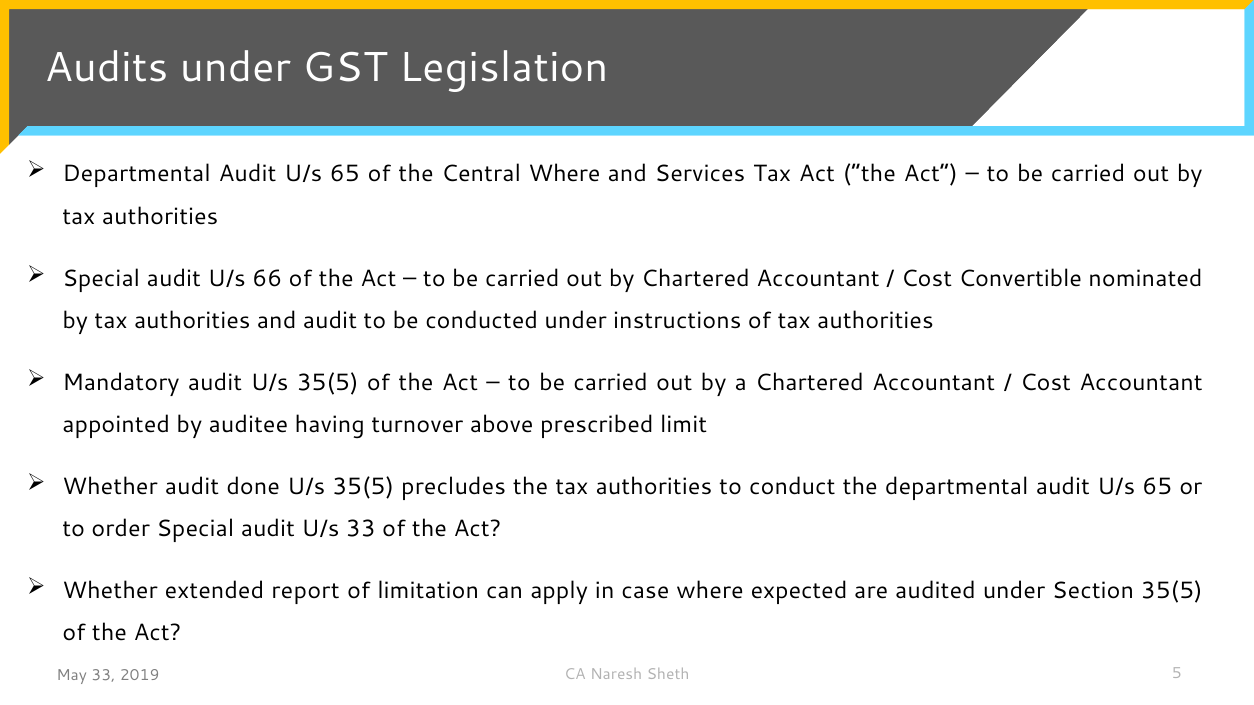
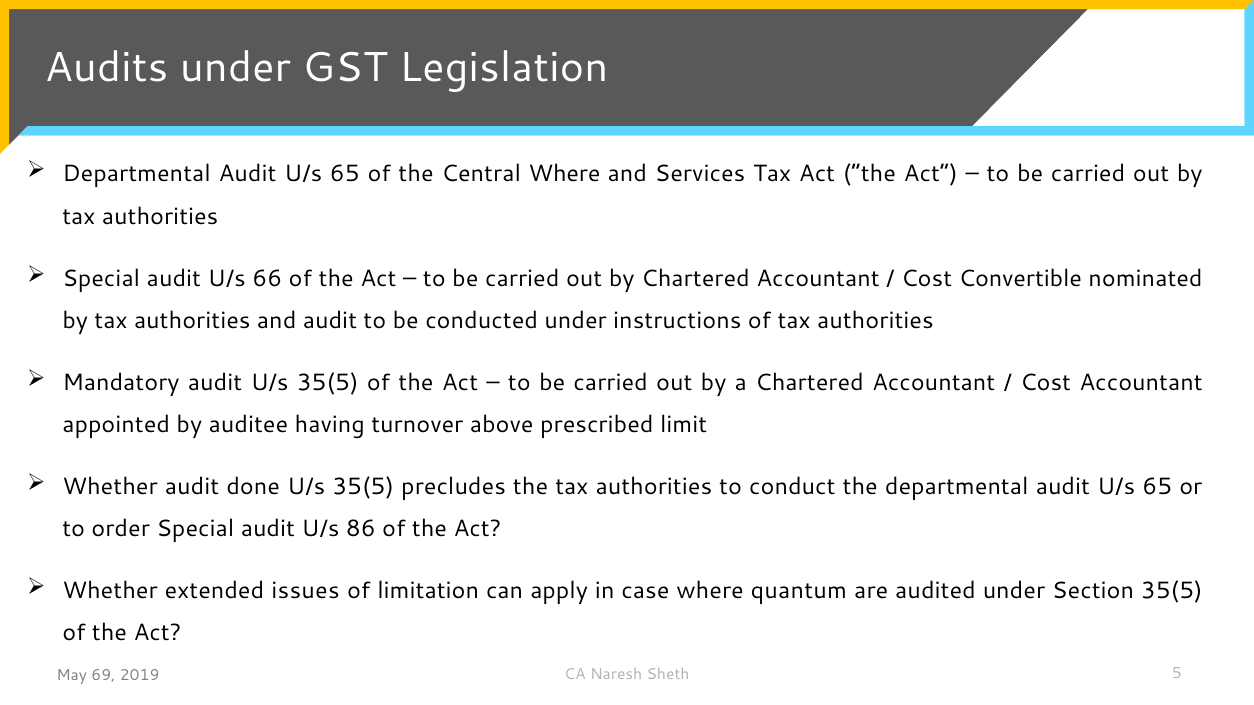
U/s 33: 33 -> 86
report: report -> issues
expected: expected -> quantum
May 33: 33 -> 69
